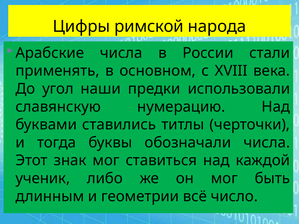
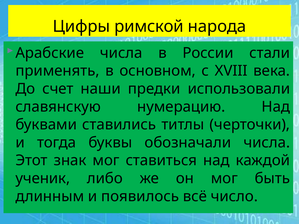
угол: угол -> счет
геометрии: геометрии -> появилось
